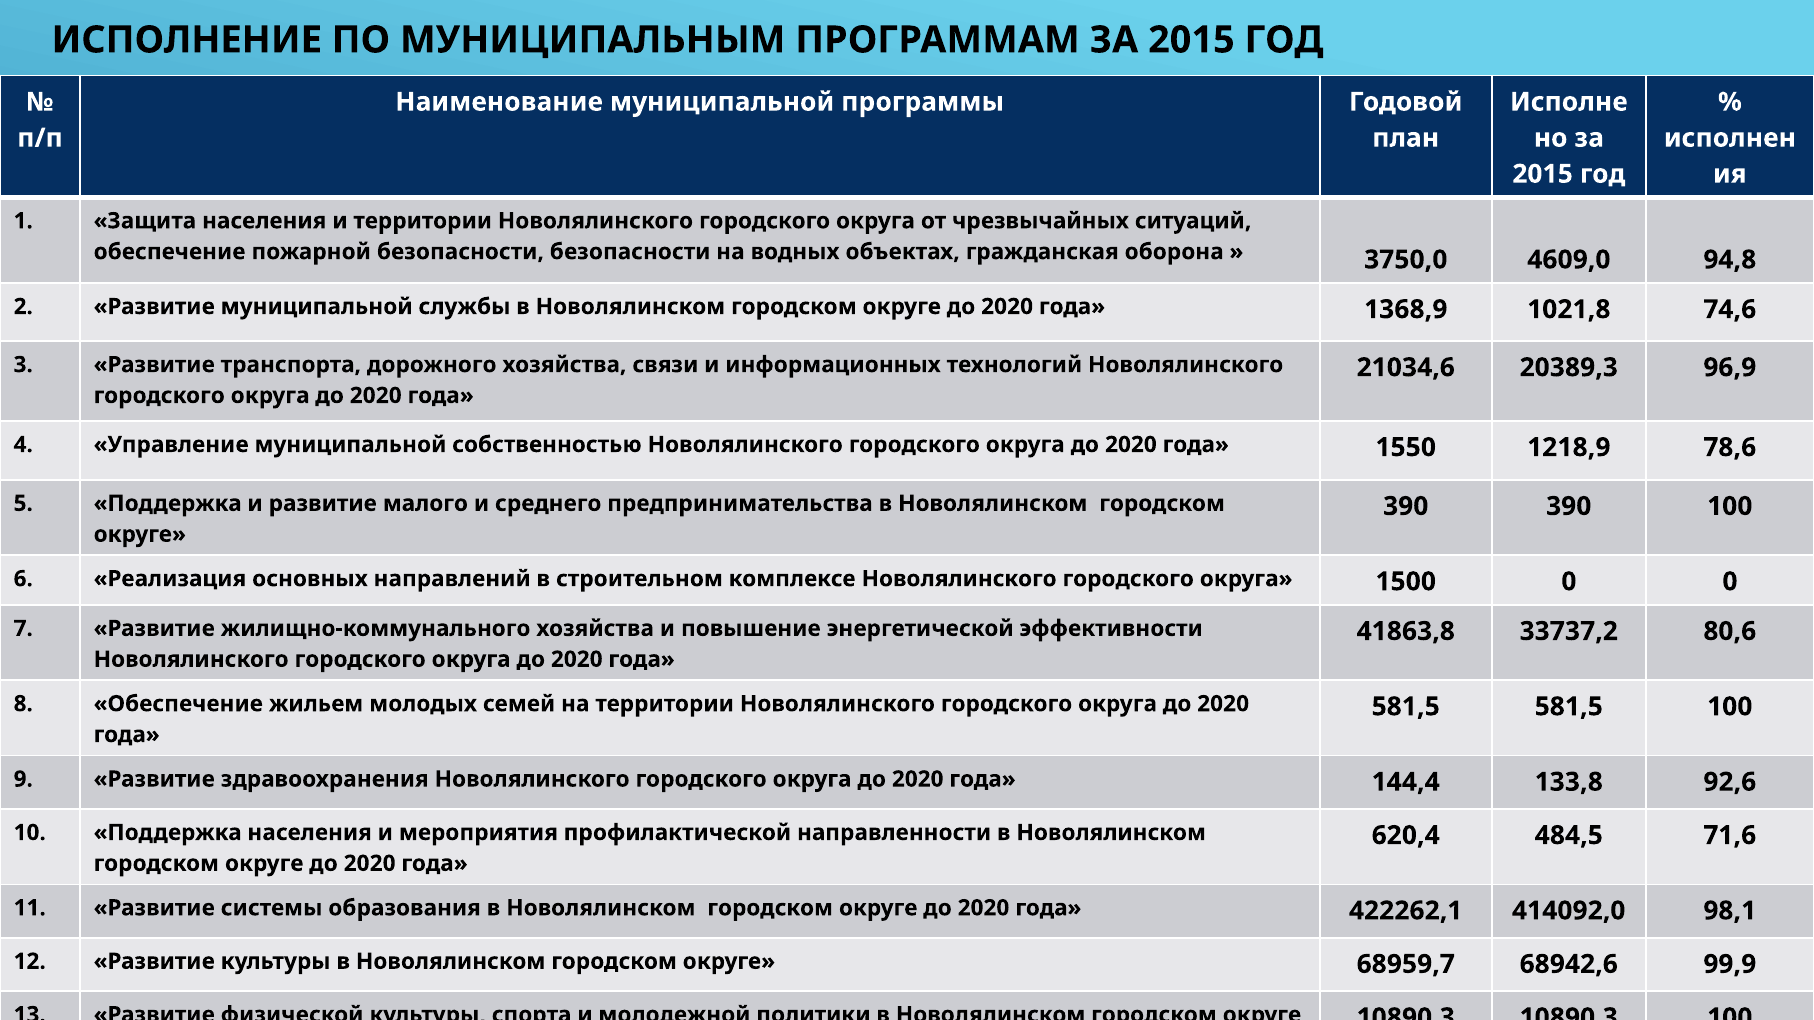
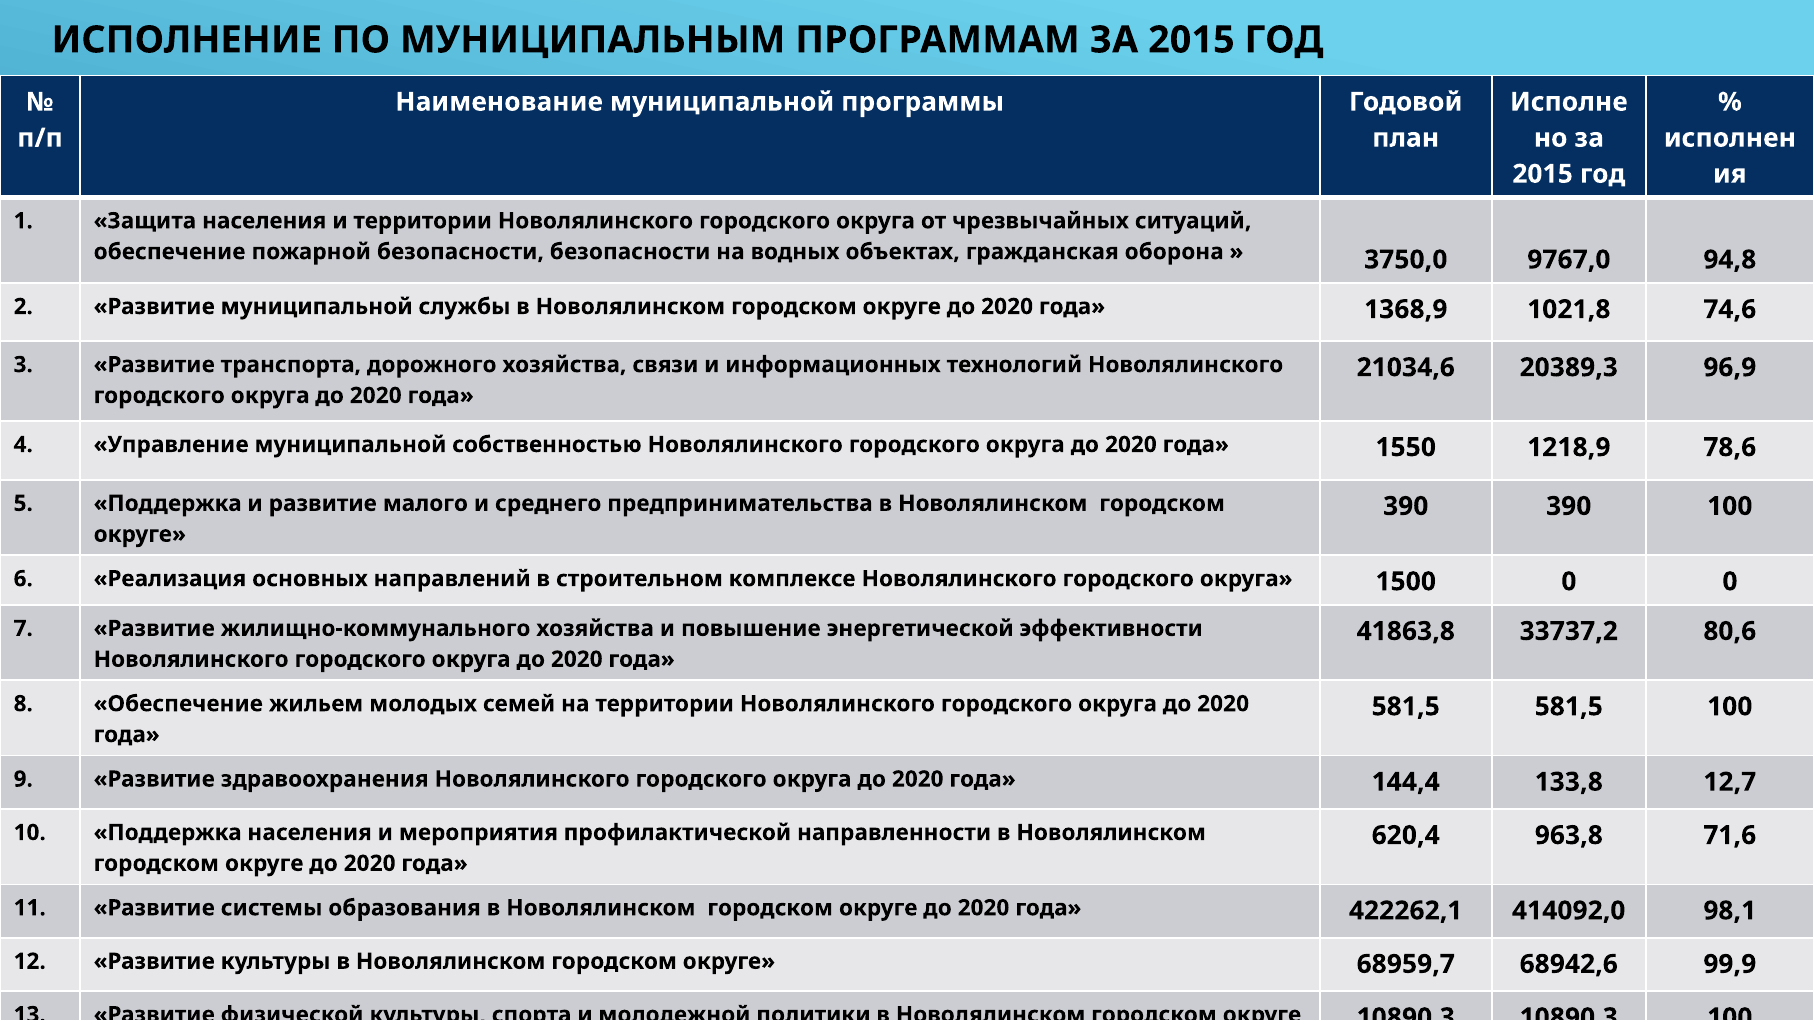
4609,0: 4609,0 -> 9767,0
92,6: 92,6 -> 12,7
484,5: 484,5 -> 963,8
